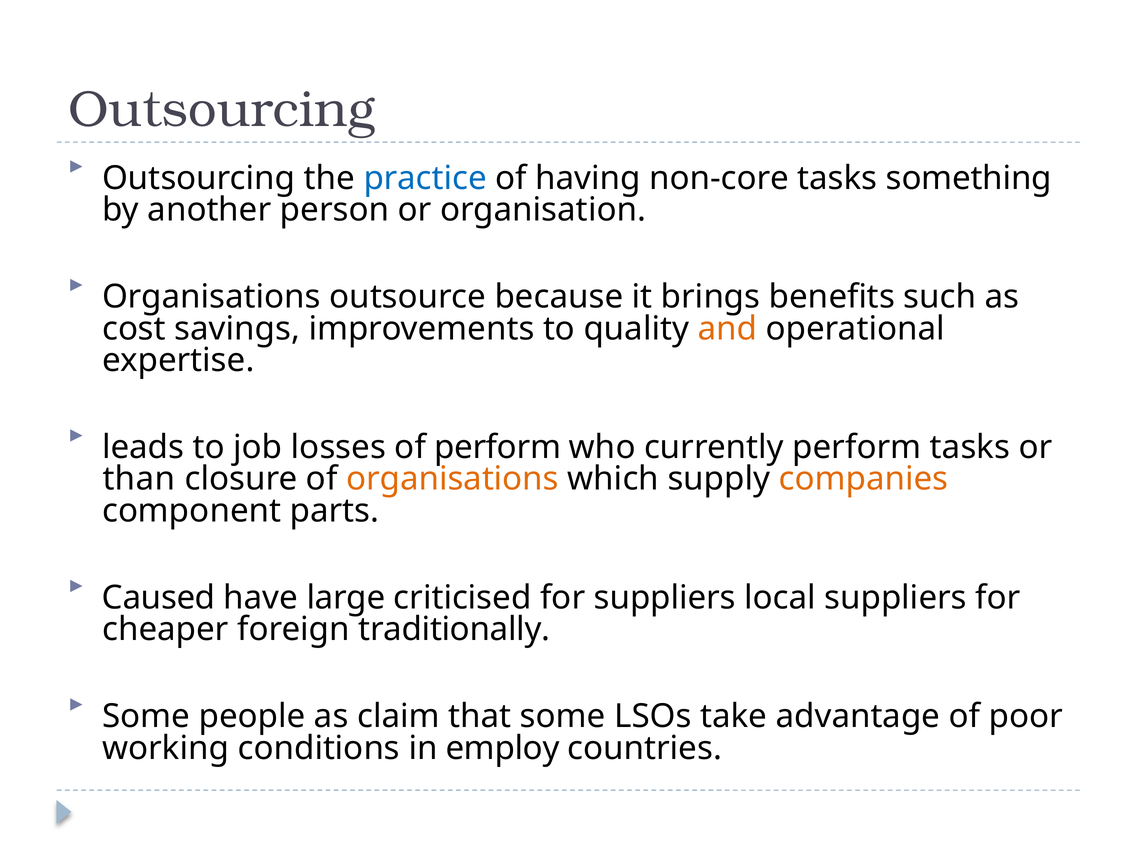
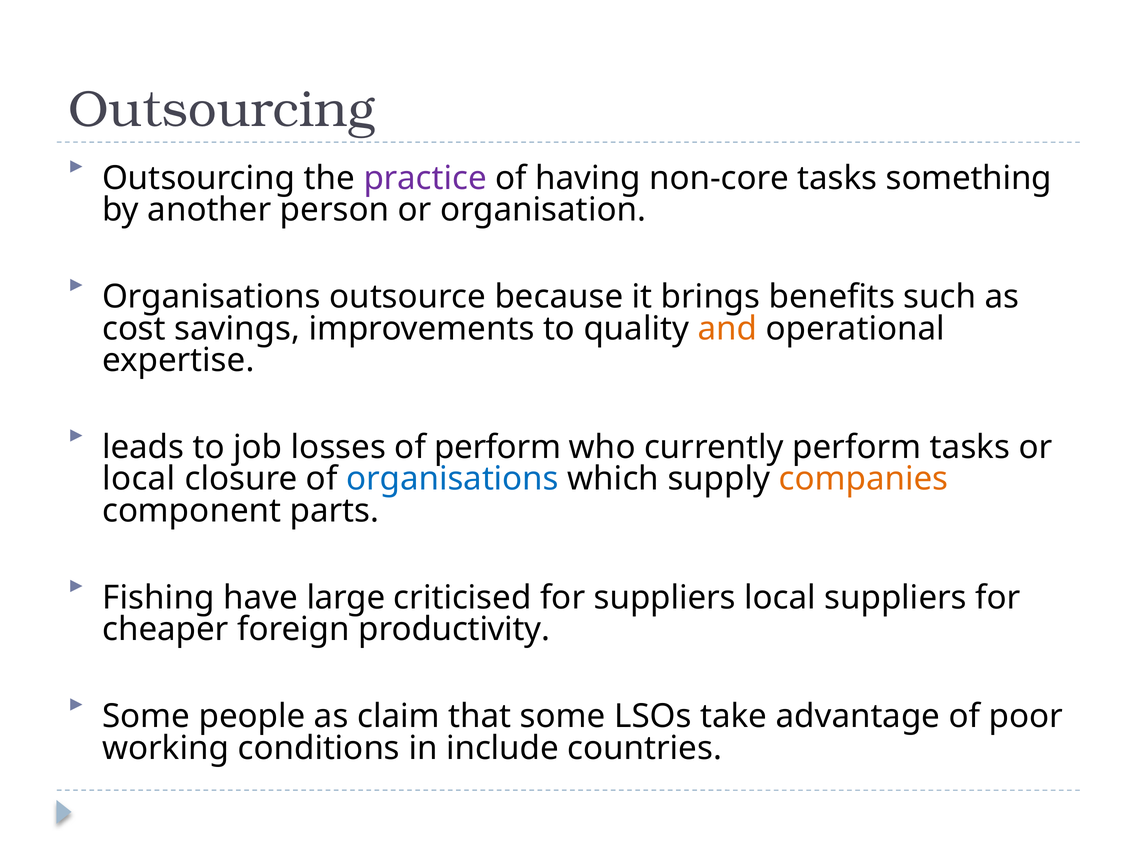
practice colour: blue -> purple
than at (139, 479): than -> local
organisations at (452, 479) colour: orange -> blue
Caused: Caused -> Fishing
traditionally: traditionally -> productivity
employ: employ -> include
